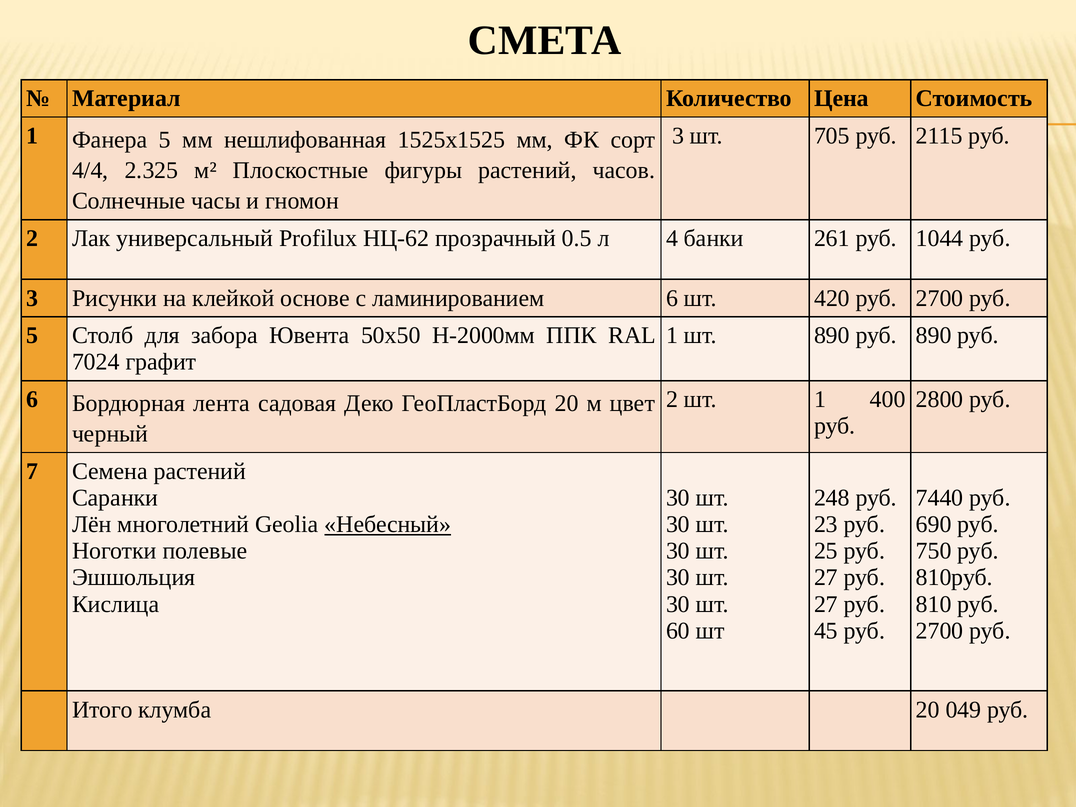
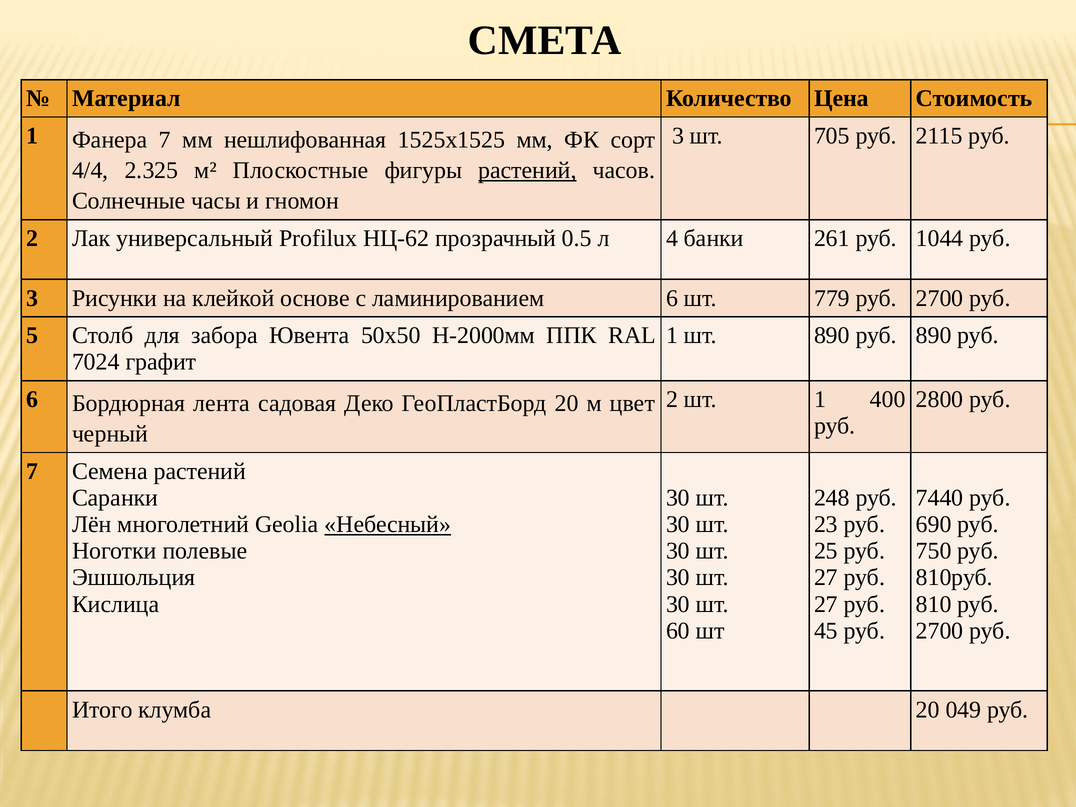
Фанера 5: 5 -> 7
растений at (528, 170) underline: none -> present
420: 420 -> 779
